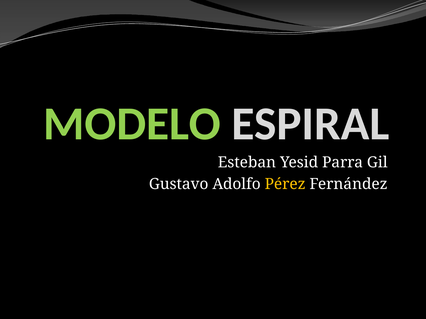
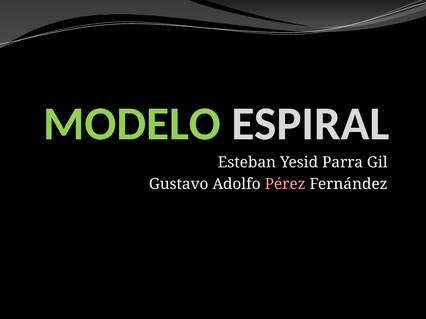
Pérez colour: yellow -> pink
